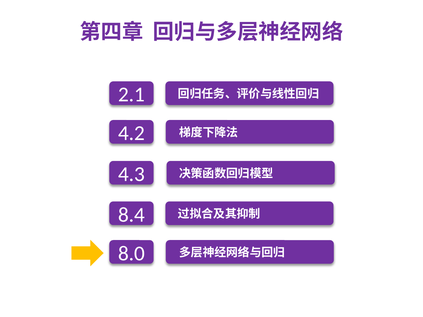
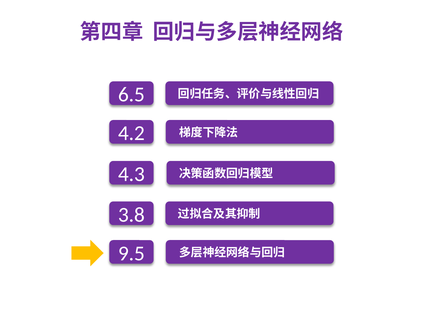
2.1: 2.1 -> 6.5
8.4: 8.4 -> 3.8
8.0: 8.0 -> 9.5
